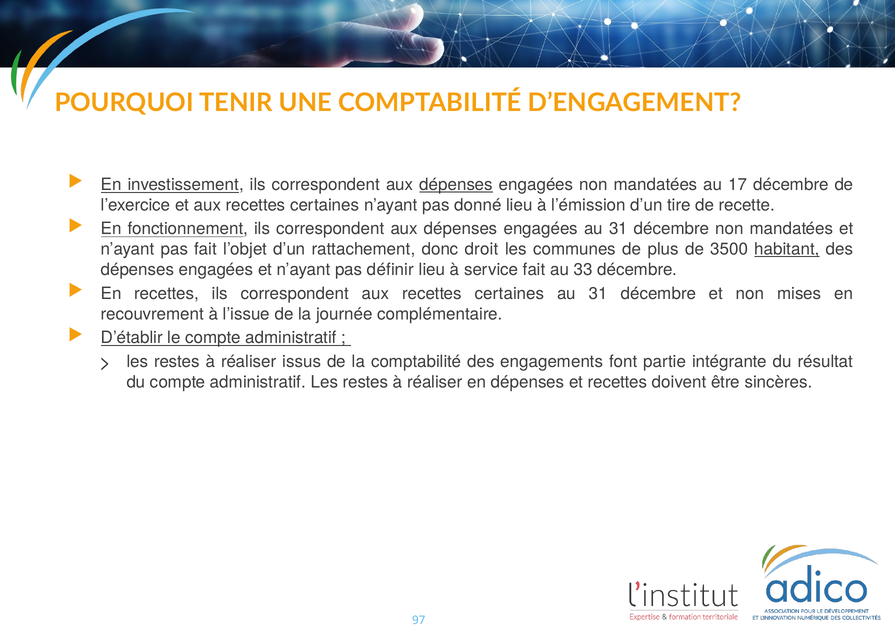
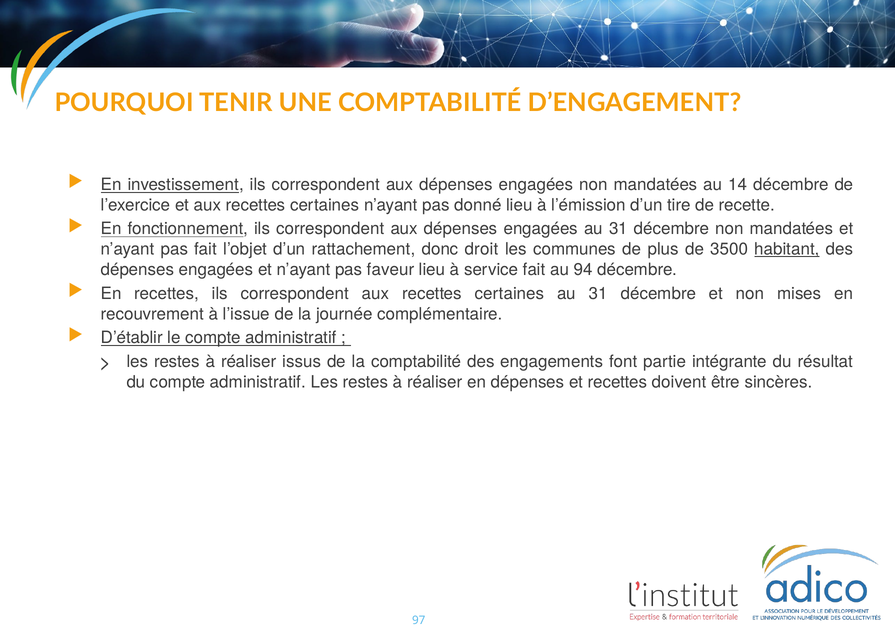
dépenses at (456, 185) underline: present -> none
17: 17 -> 14
définir: définir -> faveur
33: 33 -> 94
